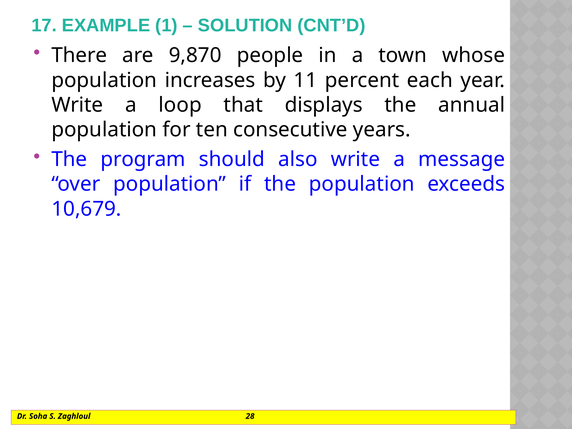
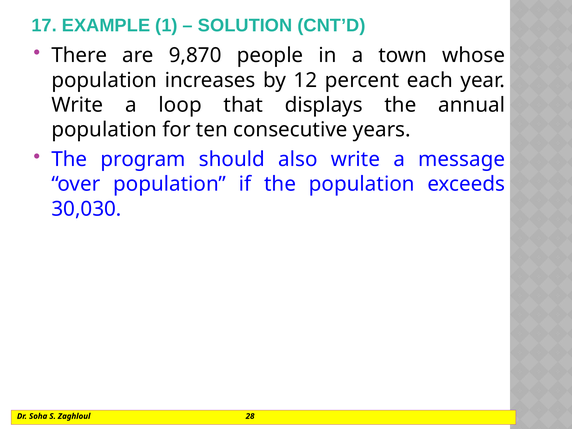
11: 11 -> 12
10,679: 10,679 -> 30,030
